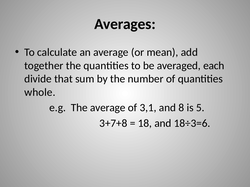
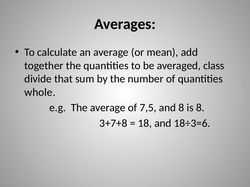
each: each -> class
3,1: 3,1 -> 7,5
is 5: 5 -> 8
